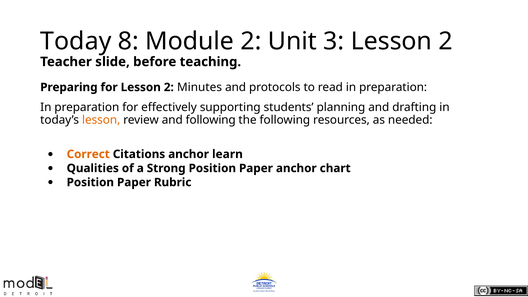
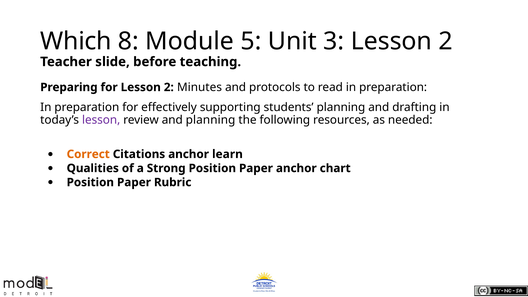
Today: Today -> Which
Module 2: 2 -> 5
lesson at (101, 120) colour: orange -> purple
and following: following -> planning
